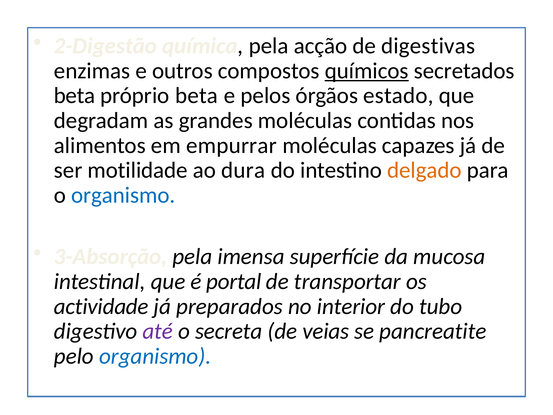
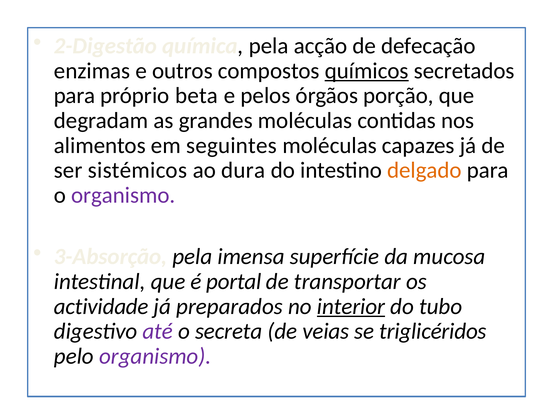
digestivas: digestivas -> defecação
beta at (75, 96): beta -> para
estado: estado -> porção
empurrar: empurrar -> seguintes
motilidade: motilidade -> sistémicos
organismo at (123, 195) colour: blue -> purple
interior underline: none -> present
pancreatite: pancreatite -> triglicéridos
organismo at (155, 356) colour: blue -> purple
